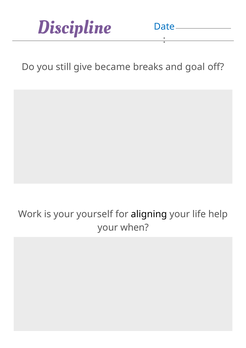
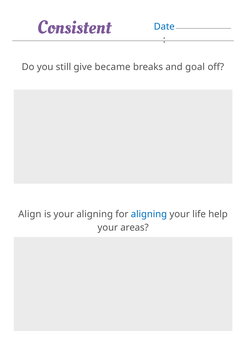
Discipline: Discipline -> Consistent
Work: Work -> Align
your yourself: yourself -> aligning
aligning at (149, 214) colour: black -> blue
when: when -> areas
